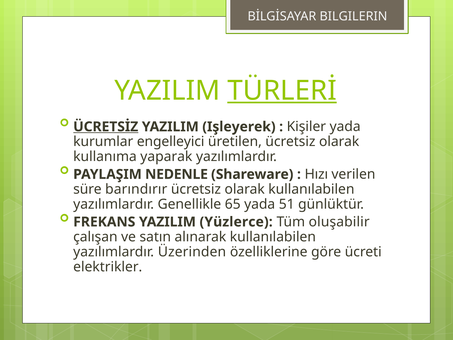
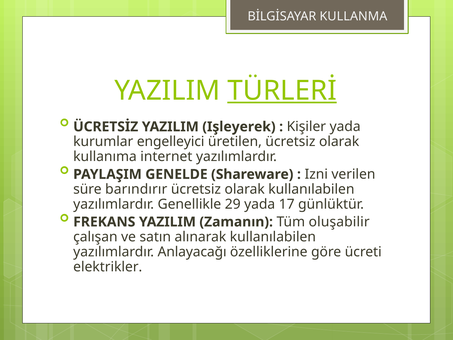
BILGILERIN: BILGILERIN -> KULLANMA
ÜCRETSİZ underline: present -> none
yaparak: yaparak -> internet
NEDENLE: NEDENLE -> GENELDE
Hızı: Hızı -> Izni
65: 65 -> 29
51: 51 -> 17
Yüzlerce: Yüzlerce -> Zamanın
Üzerinden: Üzerinden -> Anlayacağı
